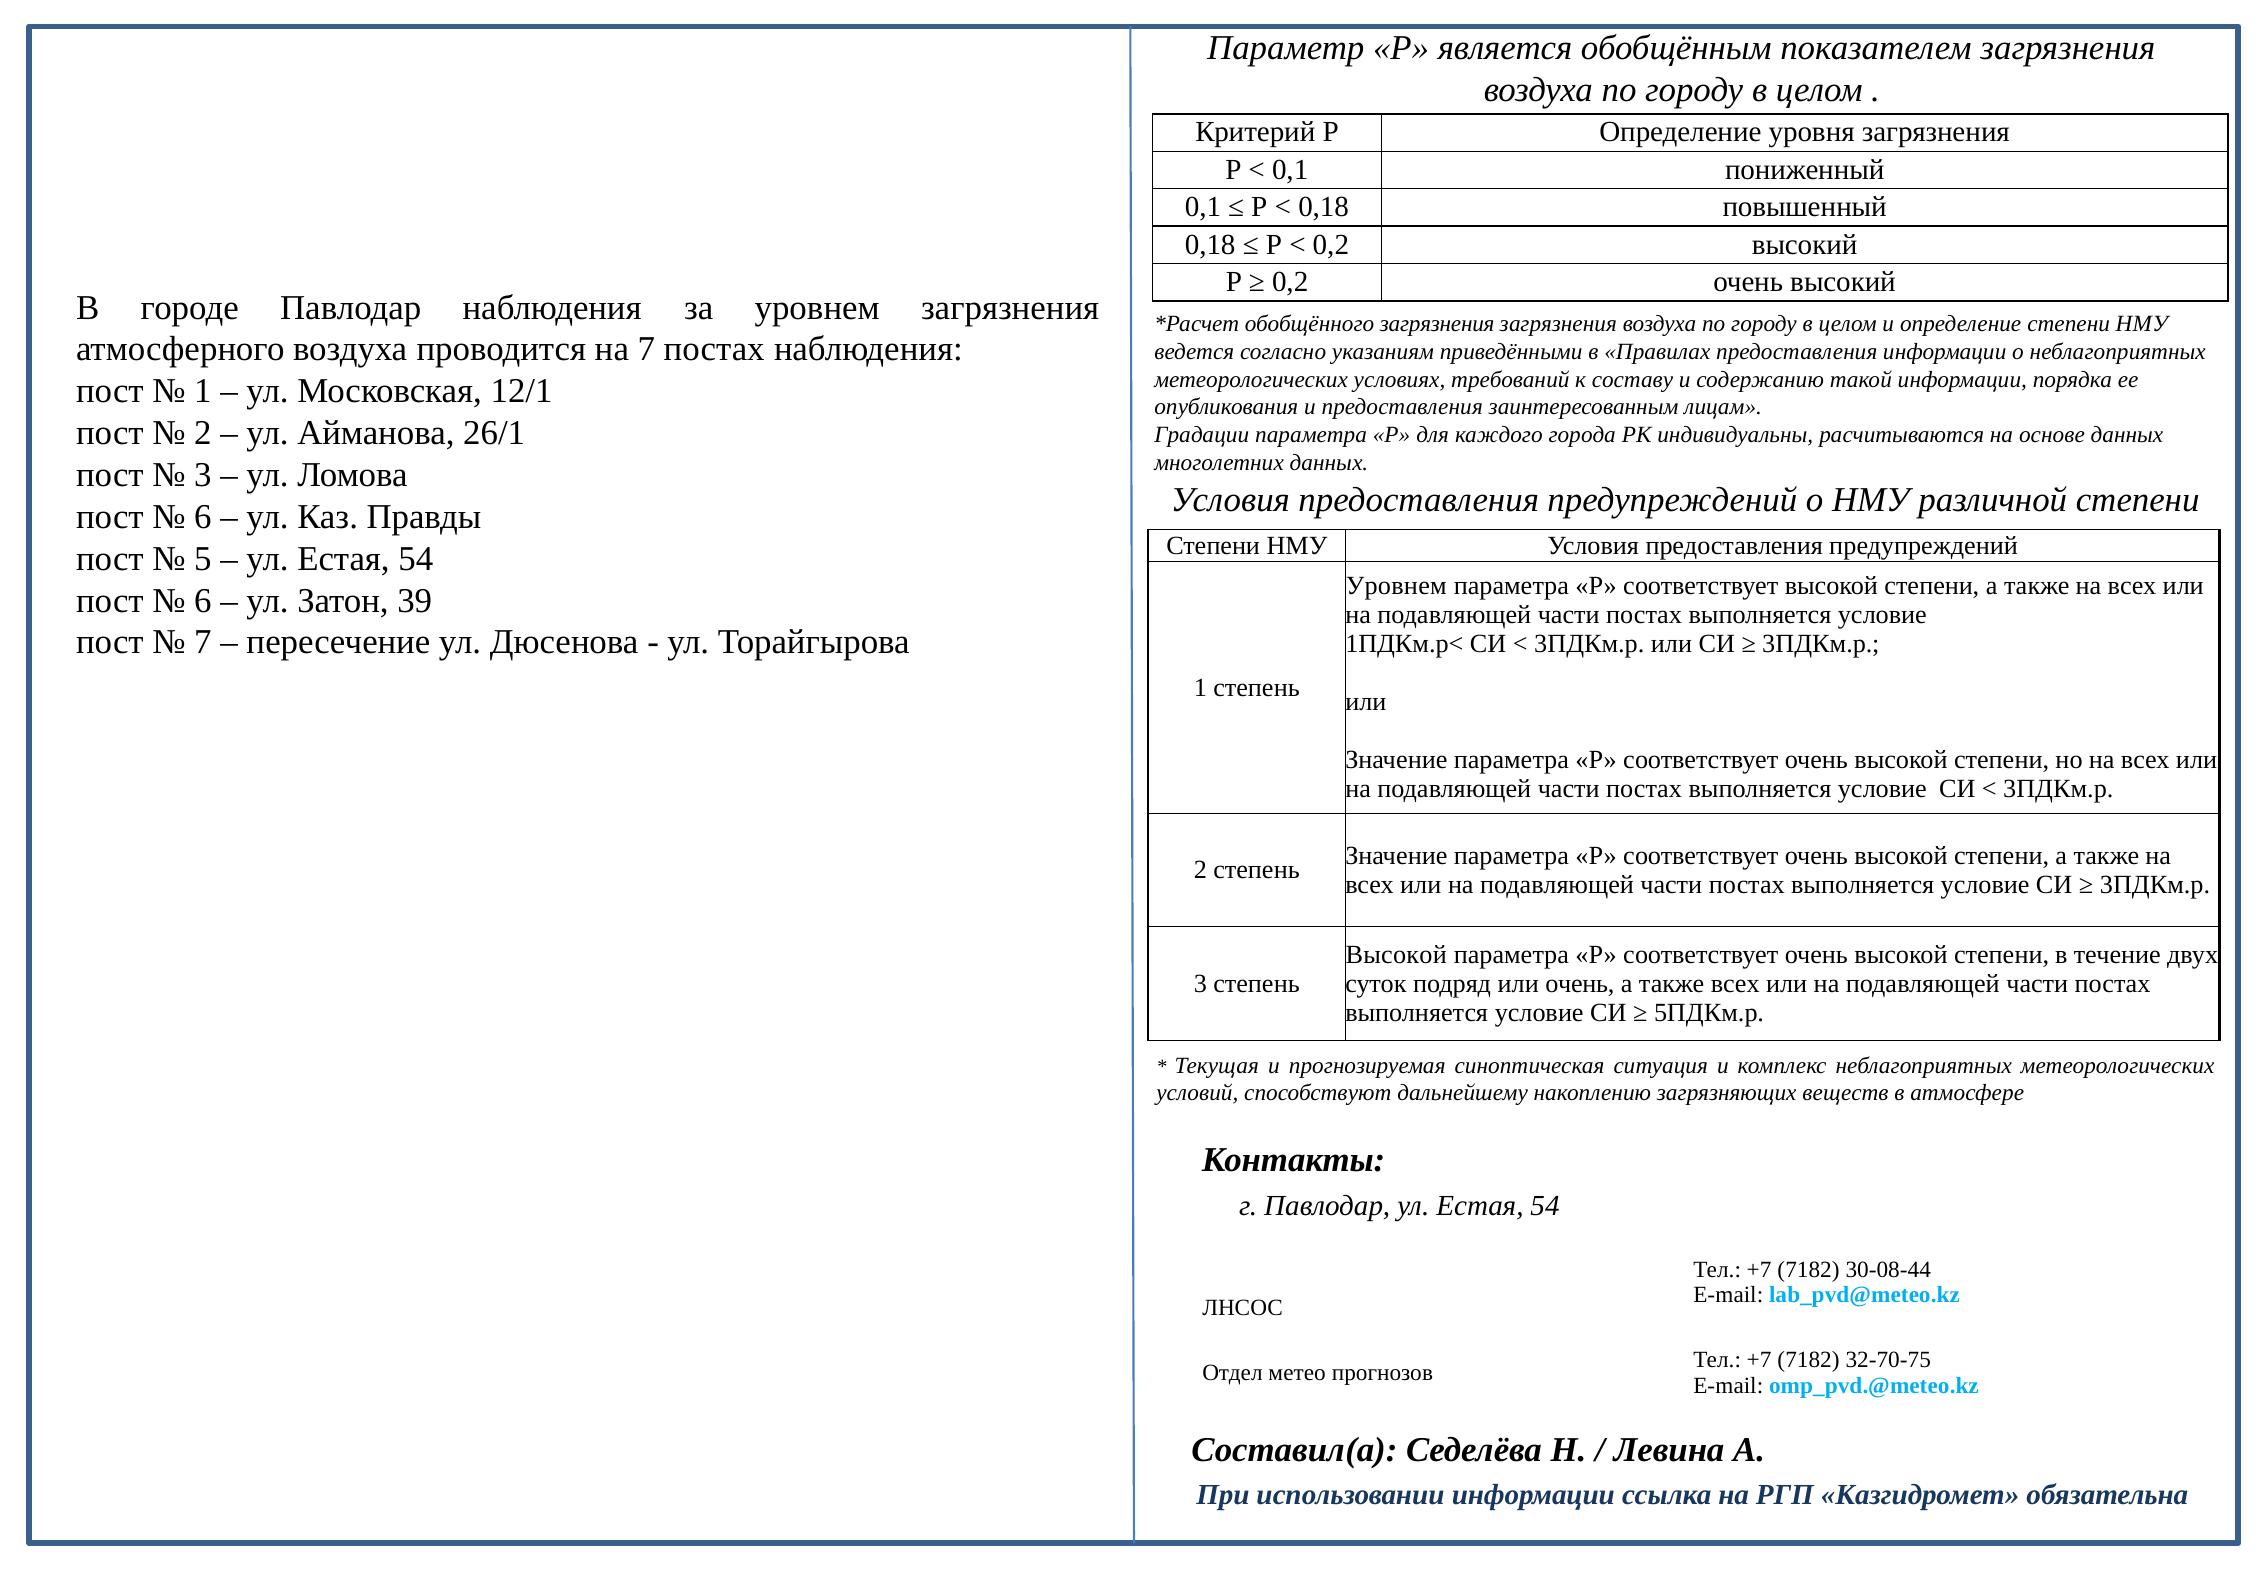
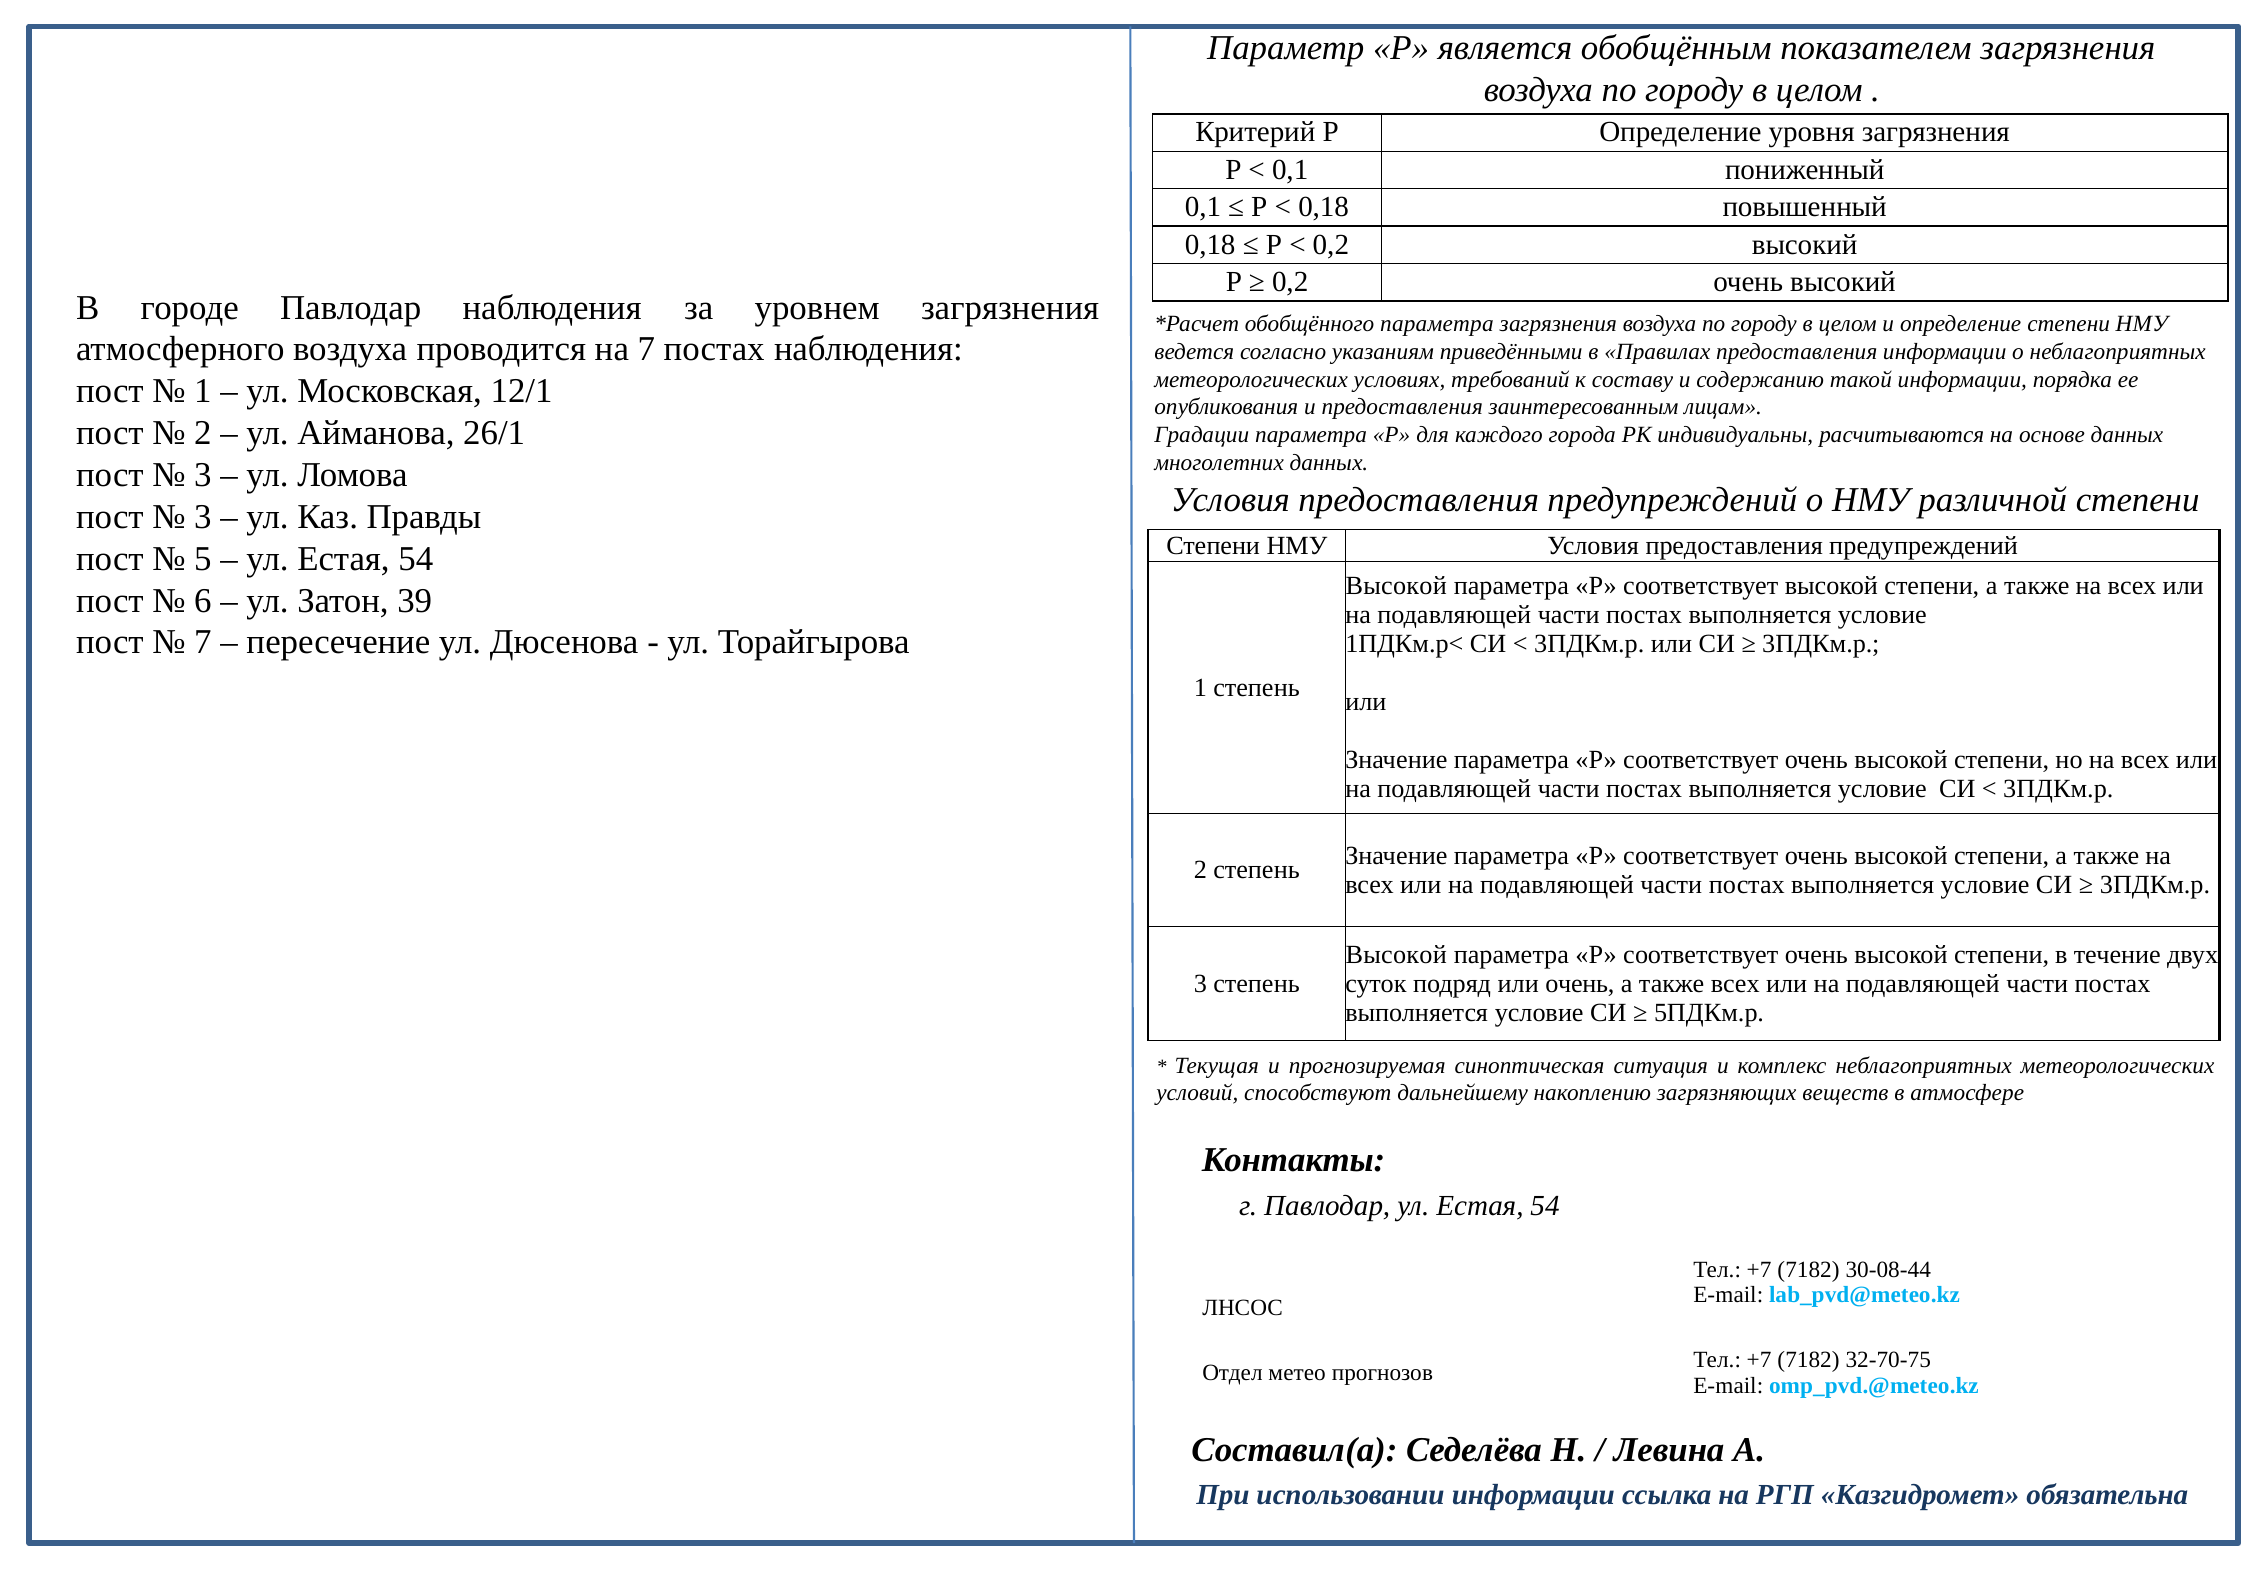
обобщённого загрязнения: загрязнения -> параметра
6 at (203, 517): 6 -> 3
Уровнем at (1396, 586): Уровнем -> Высокой
